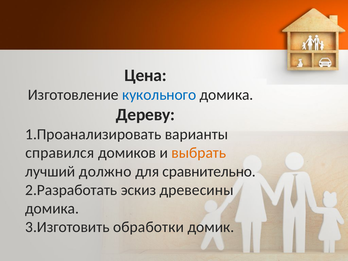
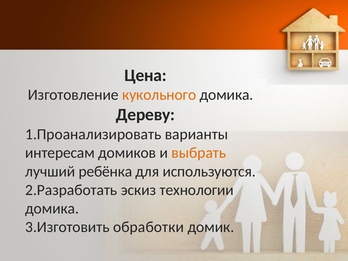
кукольного colour: blue -> orange
справился: справился -> интересам
должно: должно -> ребёнка
сравнительно: сравнительно -> используются
древесины: древесины -> технологии
